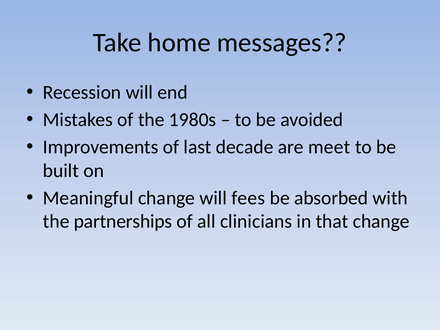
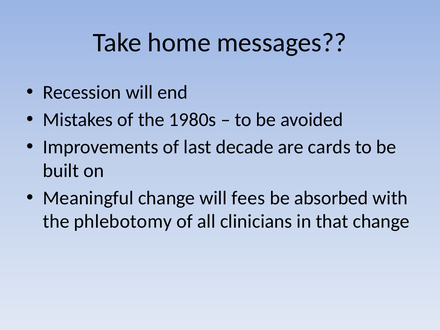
meet: meet -> cards
partnerships: partnerships -> phlebotomy
